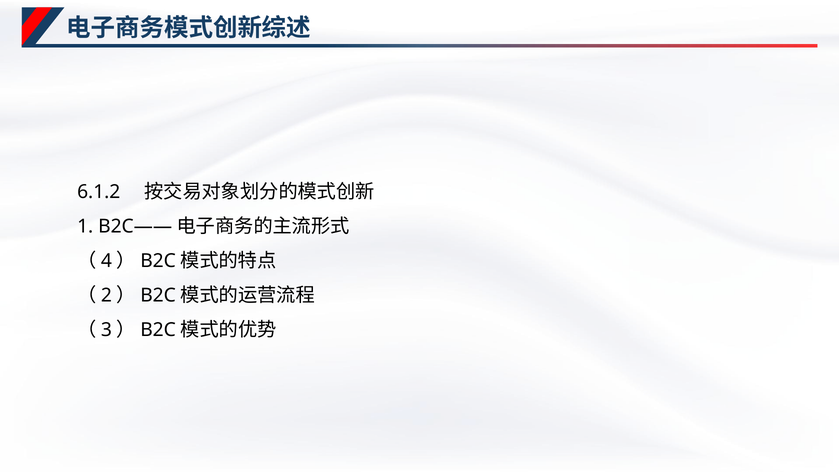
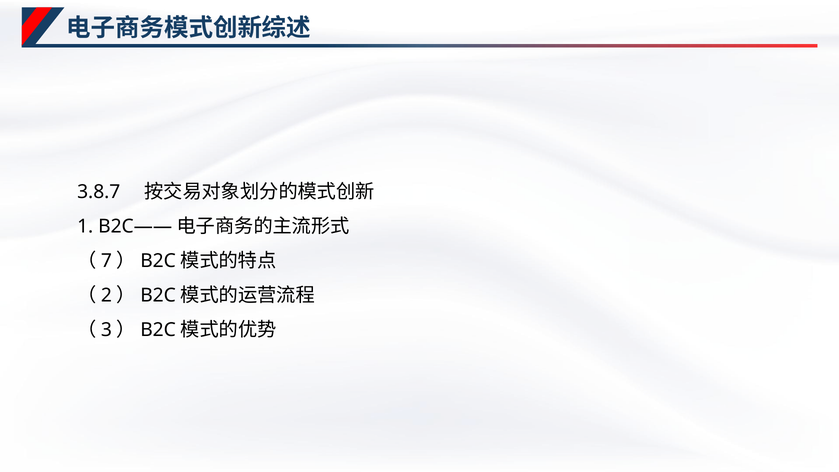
6.1.2: 6.1.2 -> 3.8.7
4: 4 -> 7
